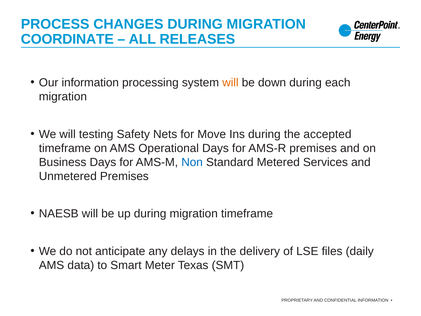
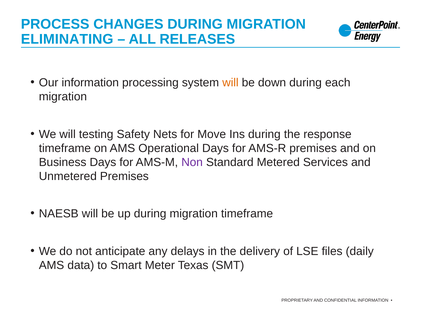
COORDINATE: COORDINATE -> ELIMINATING
accepted: accepted -> response
Non colour: blue -> purple
